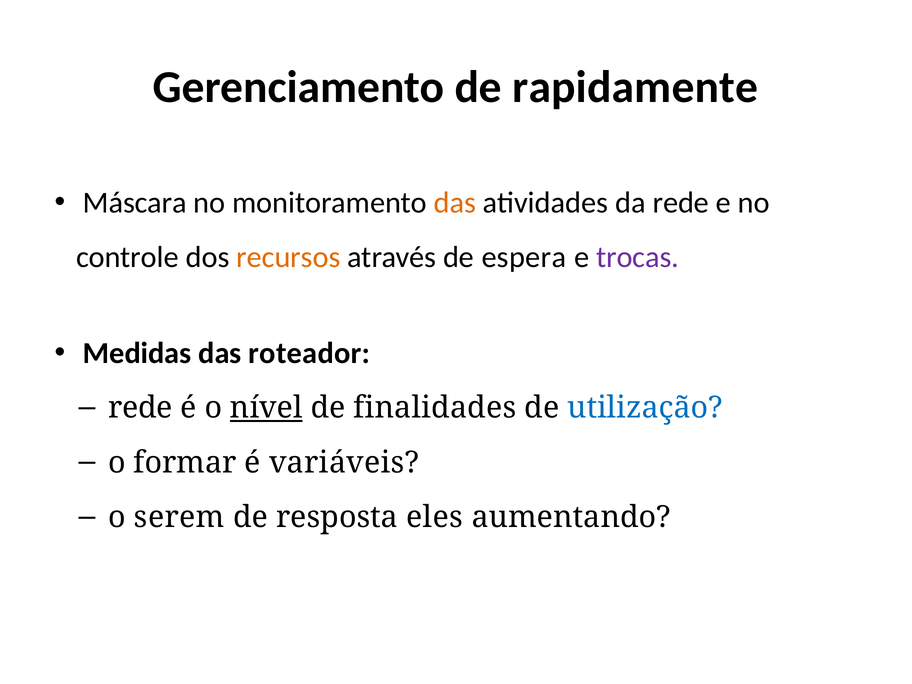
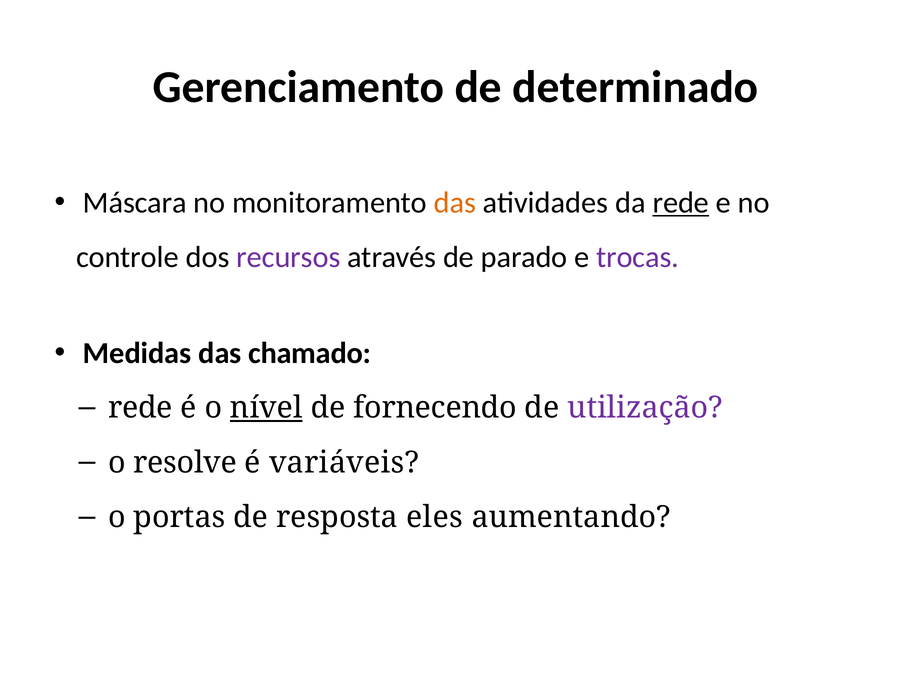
rapidamente: rapidamente -> determinado
rede at (681, 203) underline: none -> present
recursos colour: orange -> purple
espera: espera -> parado
roteador: roteador -> chamado
finalidades: finalidades -> fornecendo
utilização colour: blue -> purple
formar: formar -> resolve
serem: serem -> portas
